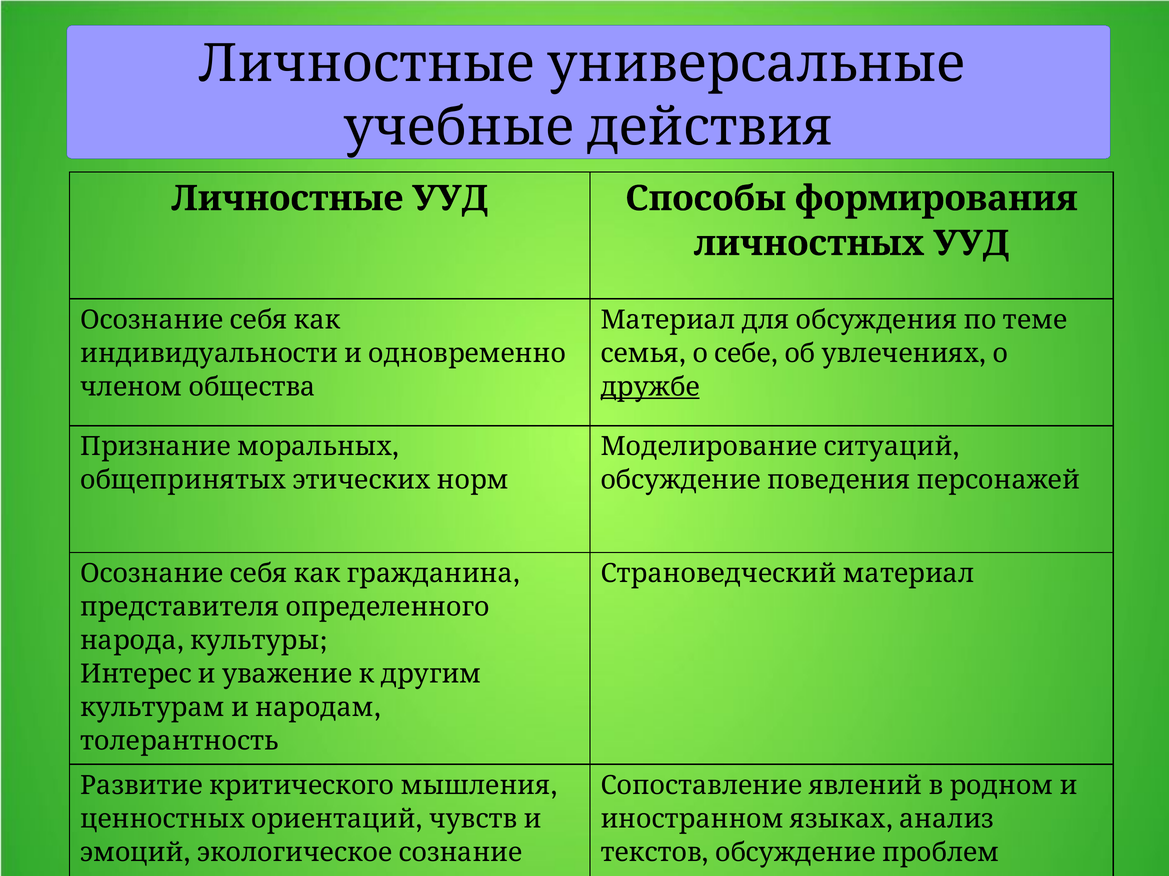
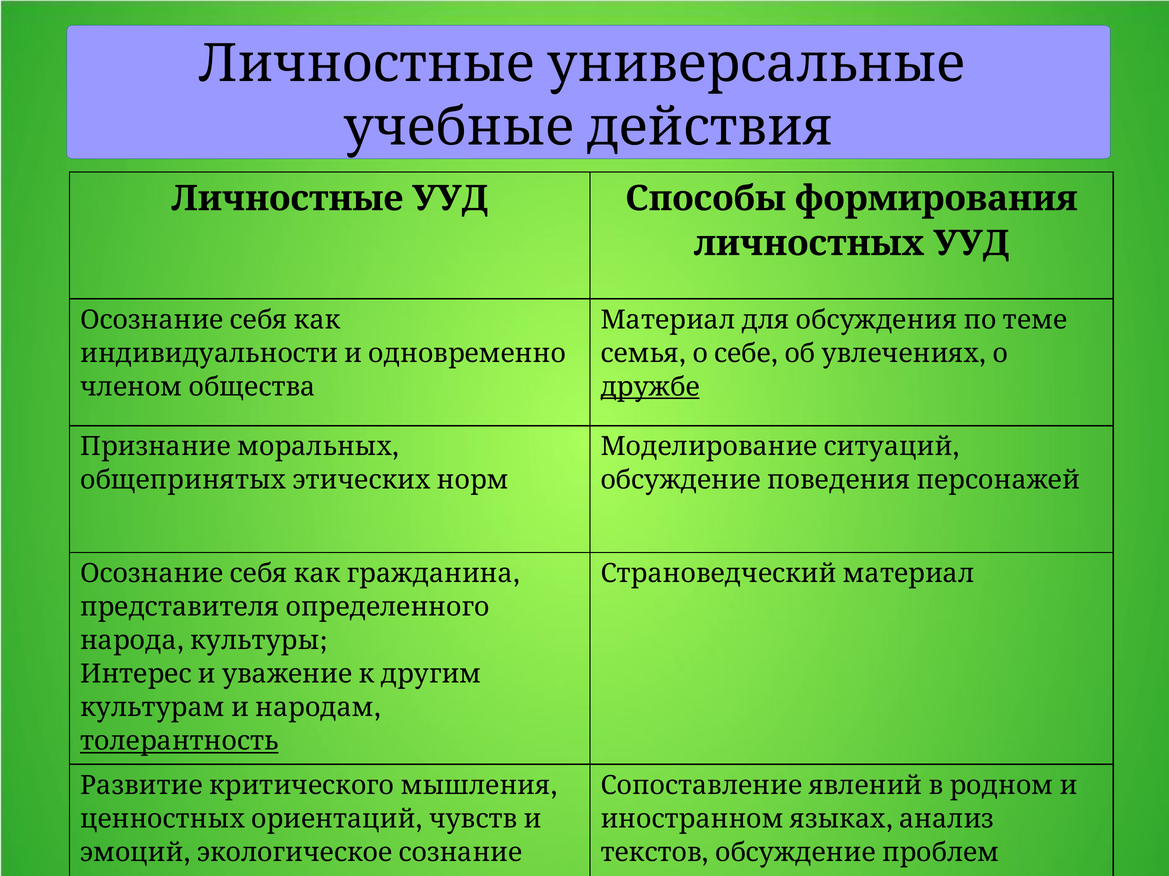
толерантность underline: none -> present
